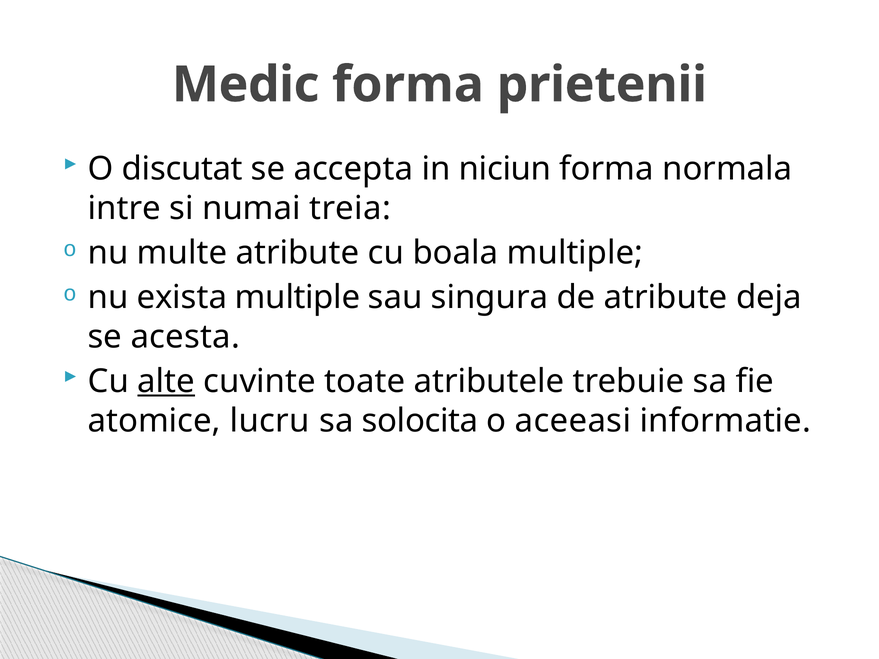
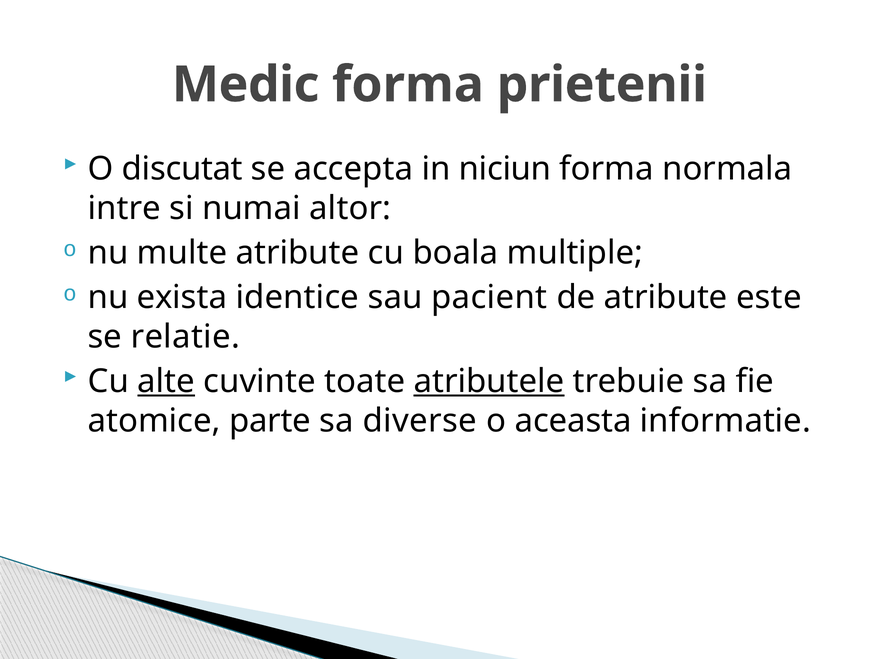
treia: treia -> altor
exista multiple: multiple -> identice
singura: singura -> pacient
deja: deja -> este
acesta: acesta -> relatie
atributele underline: none -> present
lucru: lucru -> parte
solocita: solocita -> diverse
aceeasi: aceeasi -> aceasta
